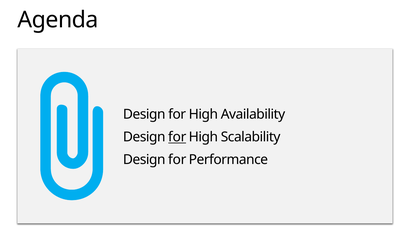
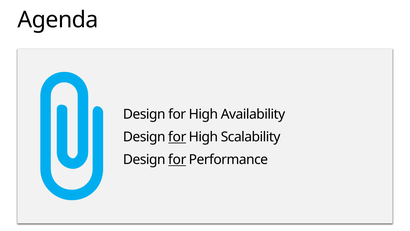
for at (177, 160) underline: none -> present
